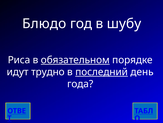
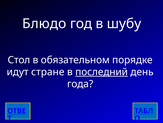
Риса: Риса -> Стол
обязательном underline: present -> none
трудно: трудно -> стране
